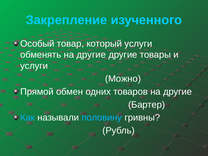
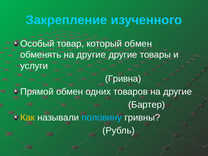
который услуги: услуги -> обмен
Можно: Можно -> Гривна
Как colour: light blue -> yellow
